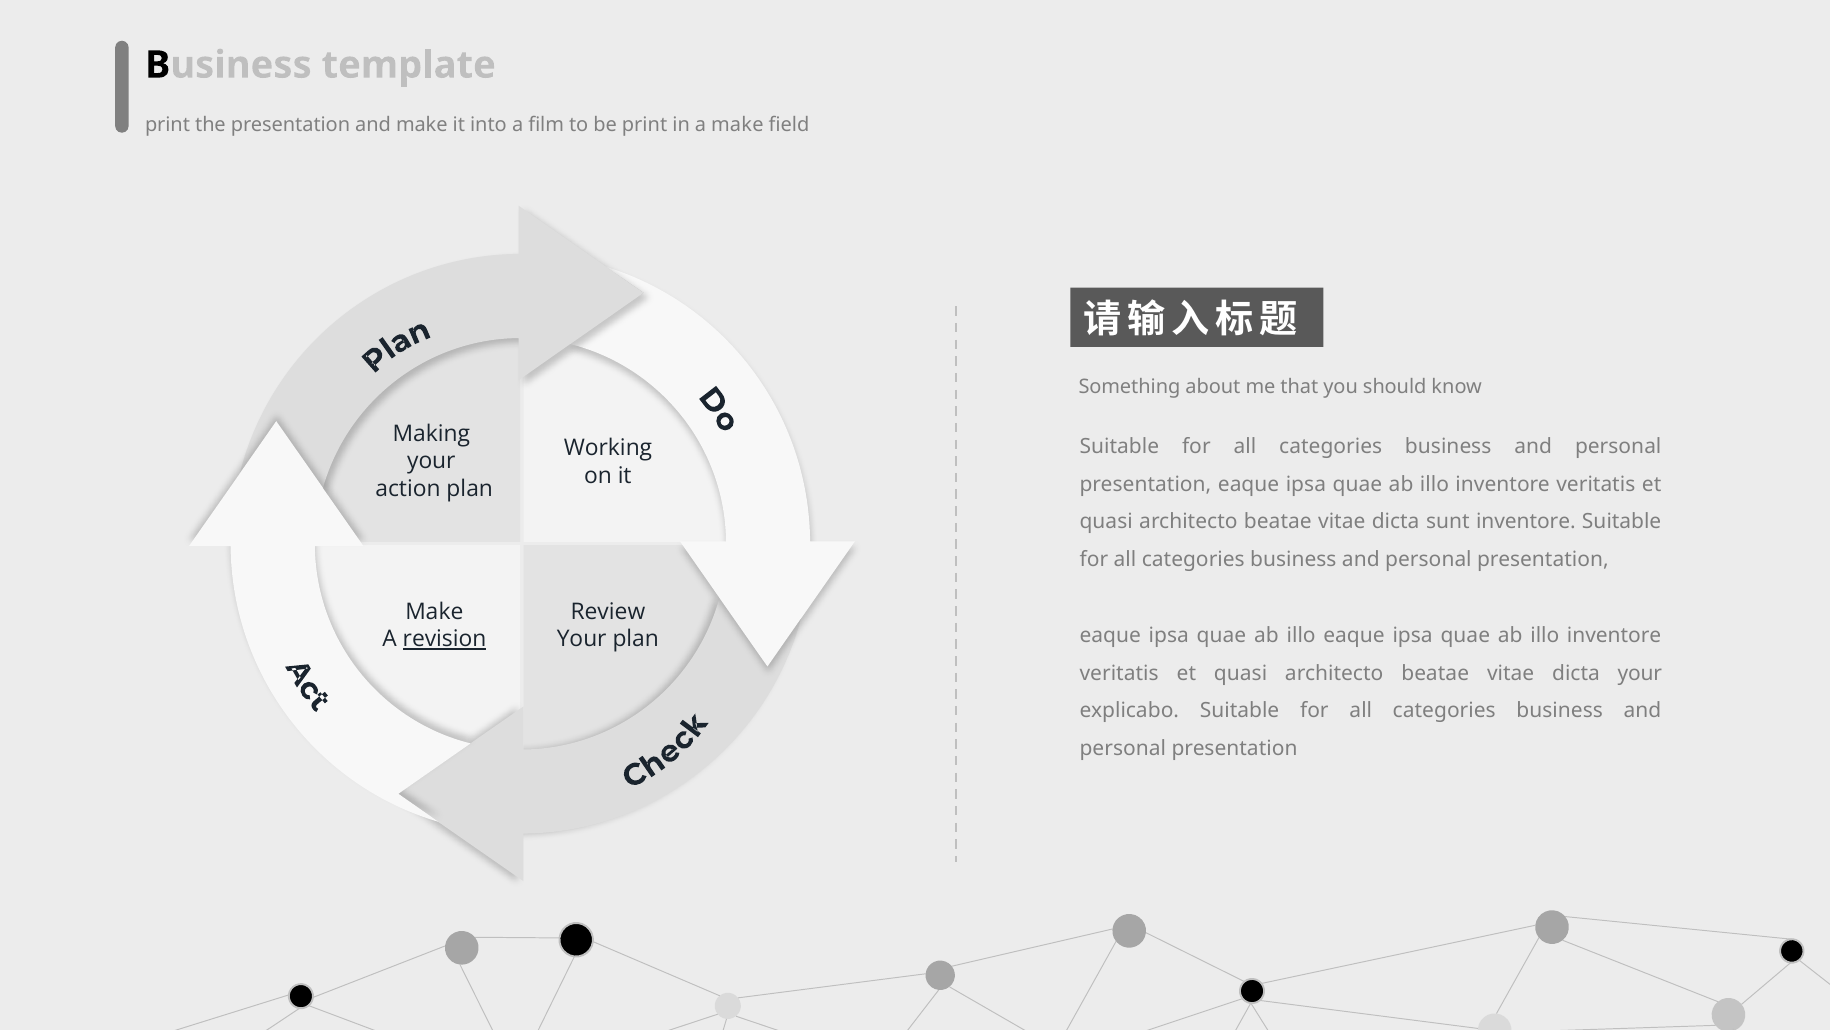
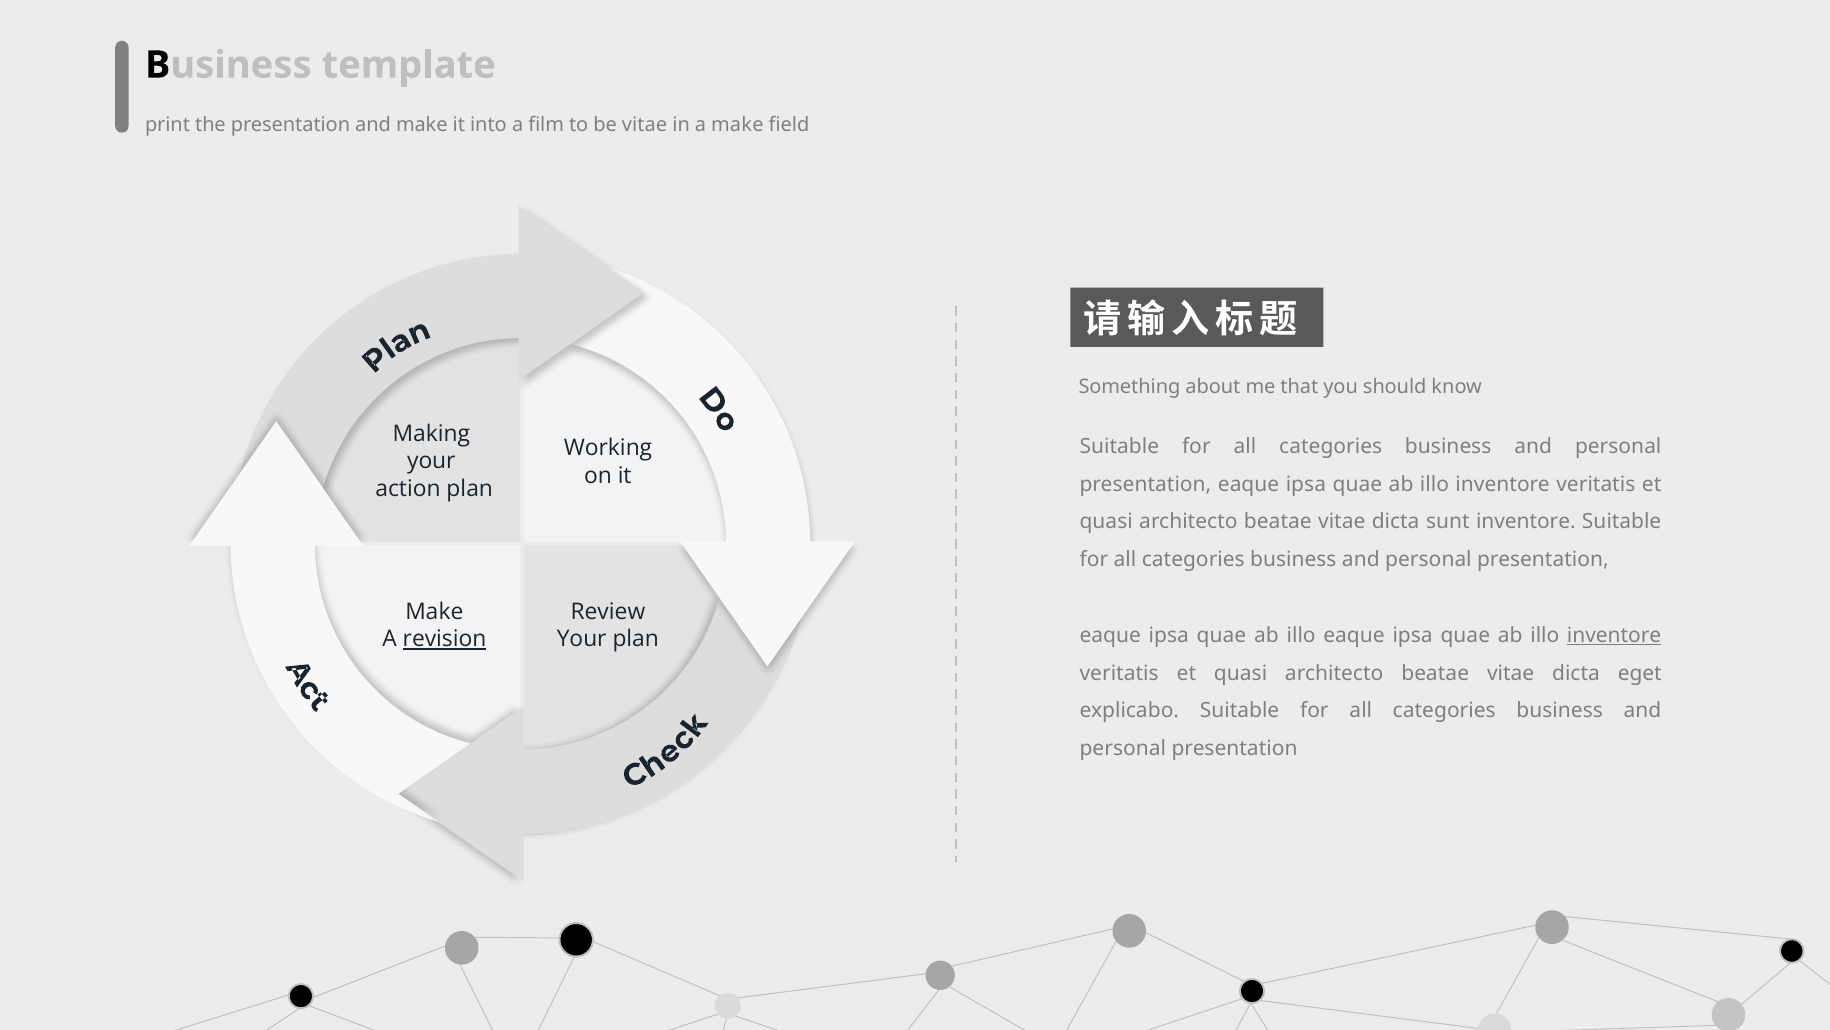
be print: print -> vitae
inventore at (1614, 635) underline: none -> present
dicta your: your -> eget
